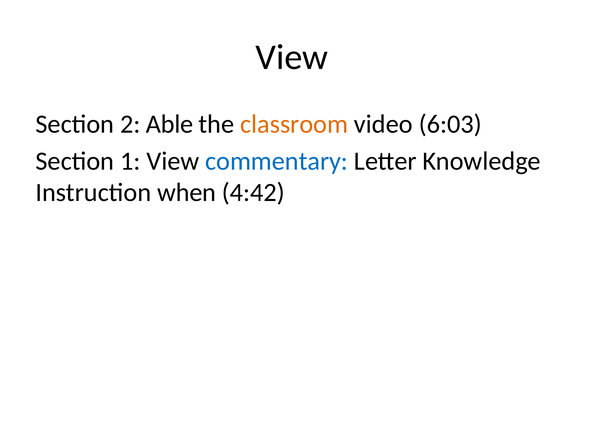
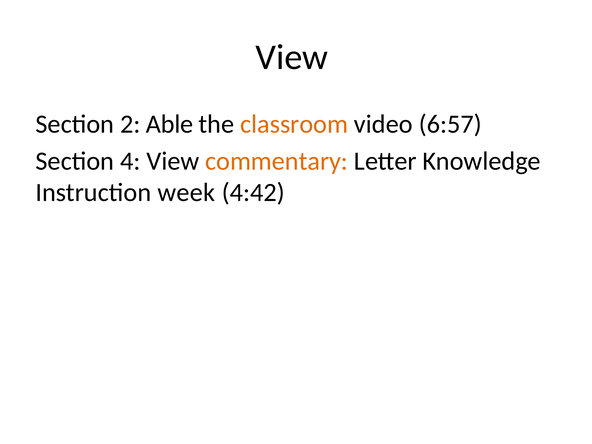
6:03: 6:03 -> 6:57
1: 1 -> 4
commentary colour: blue -> orange
when: when -> week
